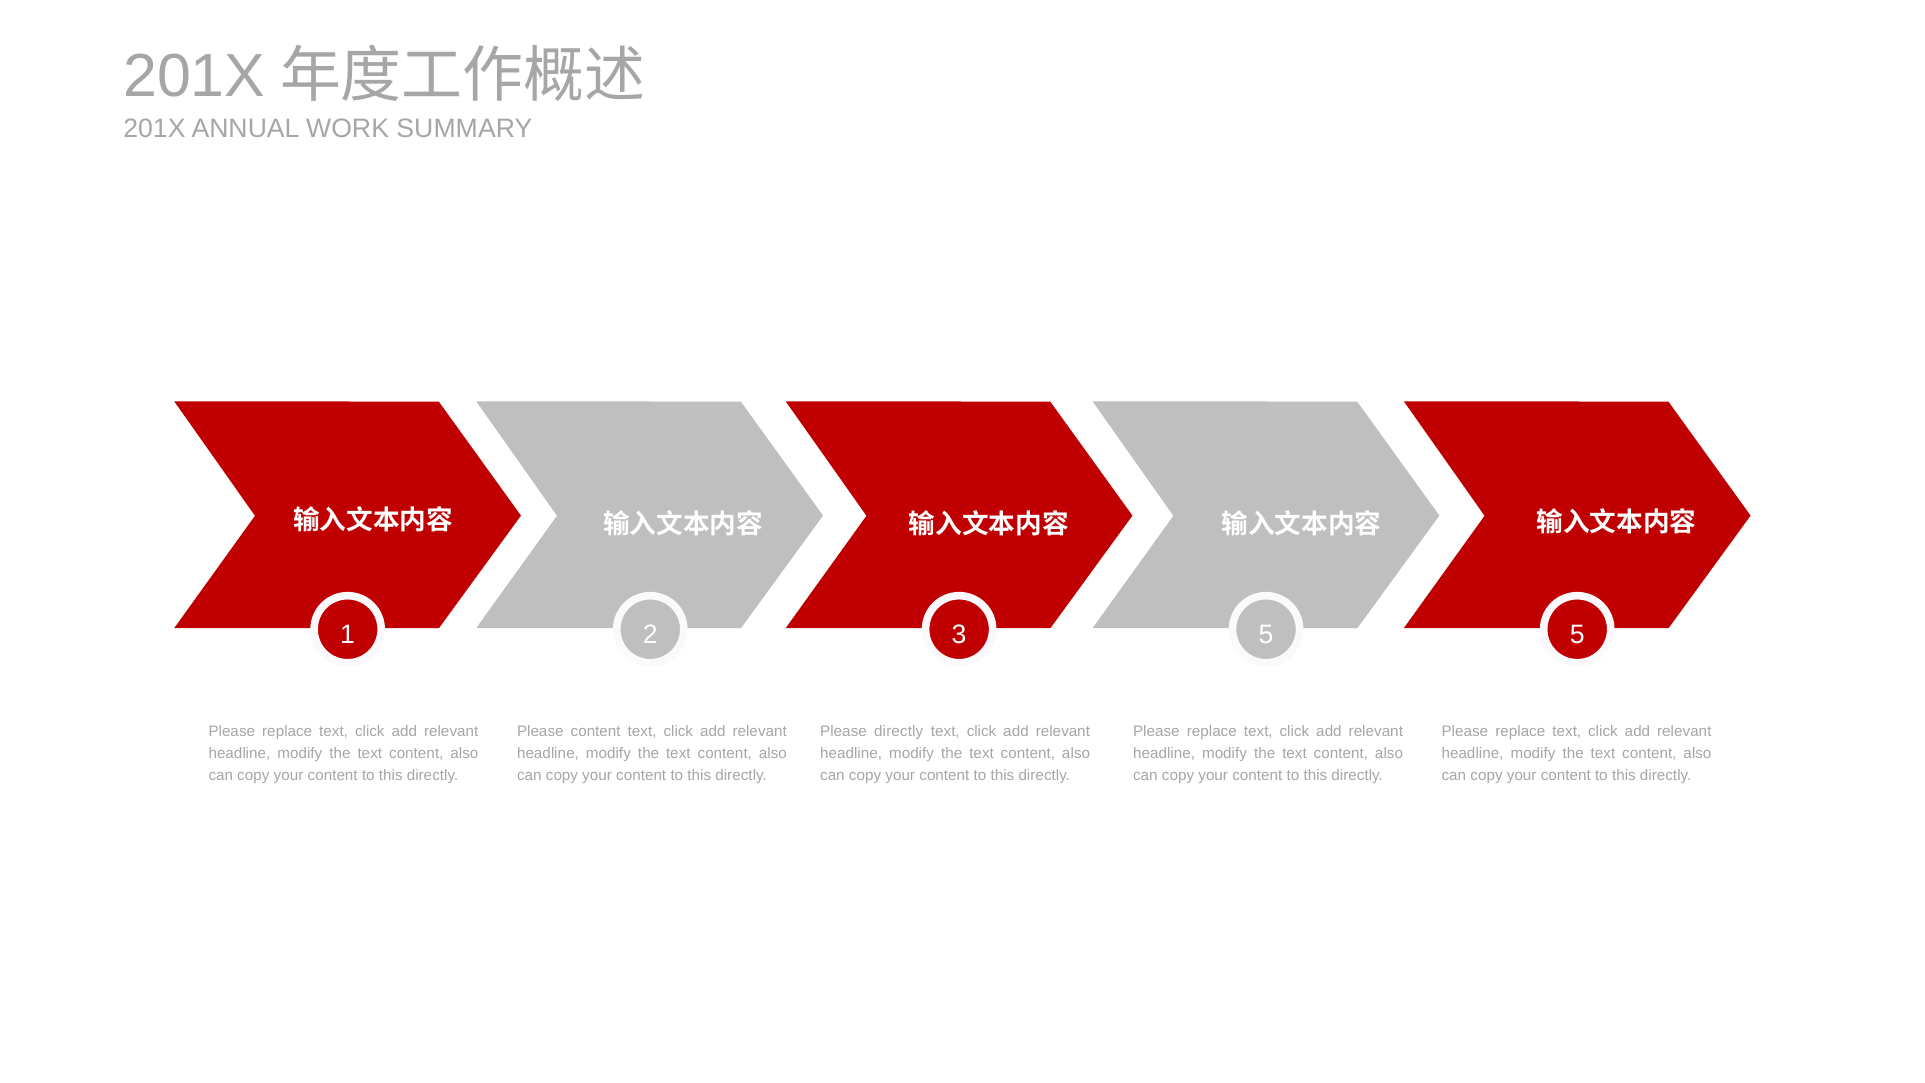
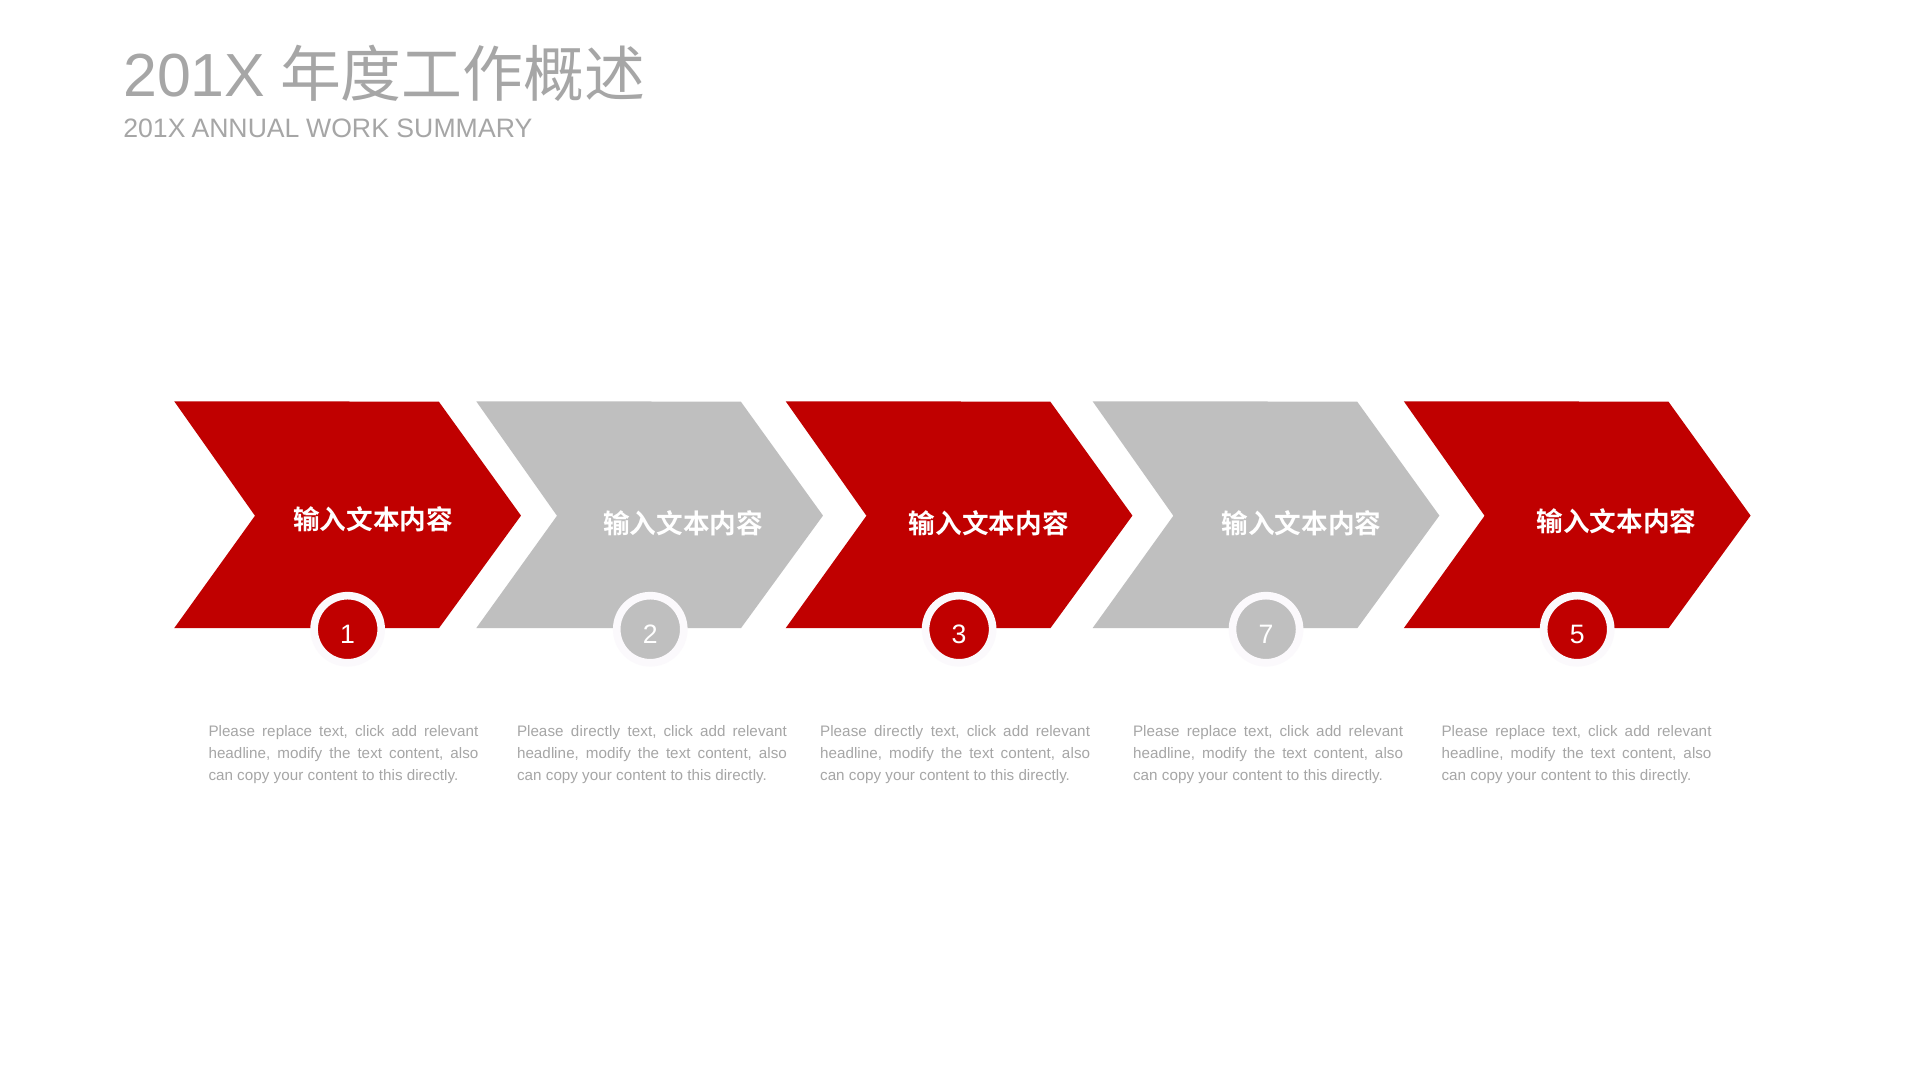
3 5: 5 -> 7
content at (596, 731): content -> directly
